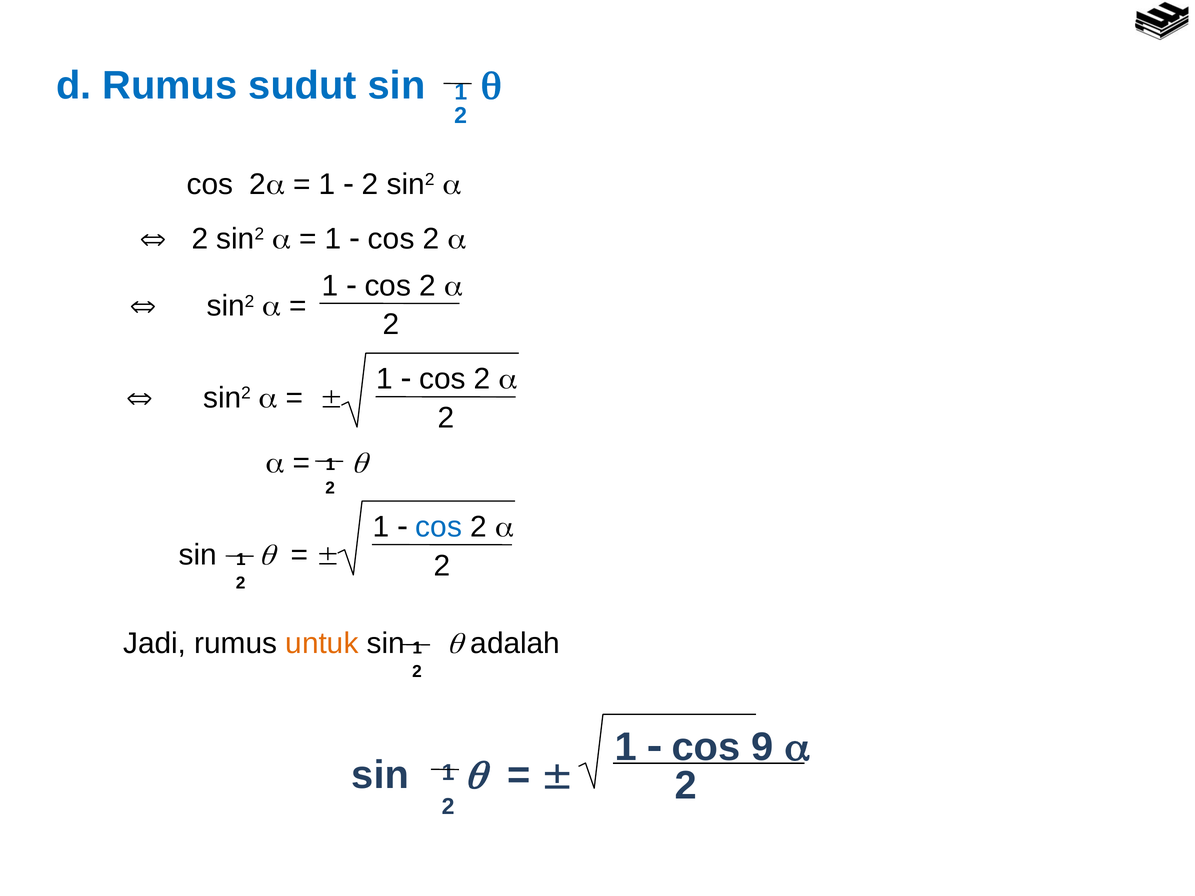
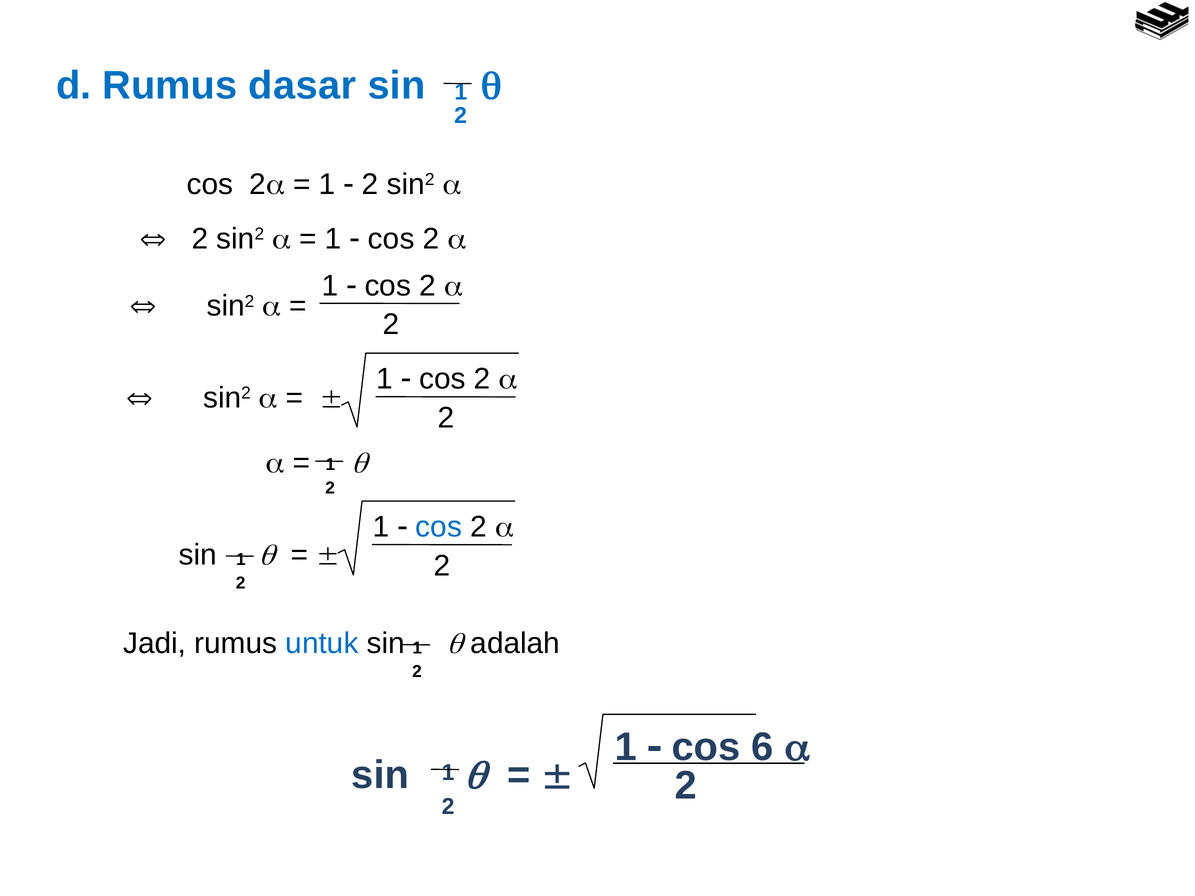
sudut: sudut -> dasar
untuk colour: orange -> blue
9: 9 -> 6
